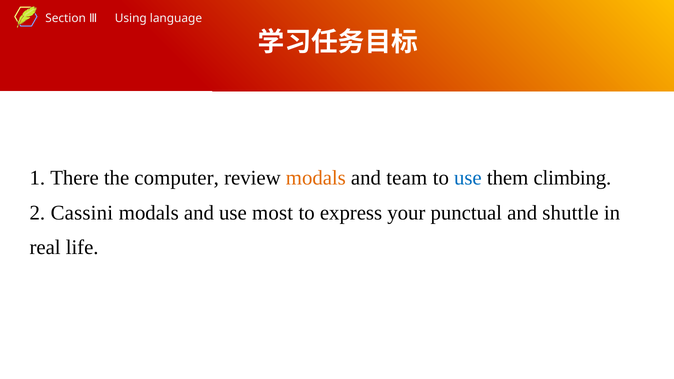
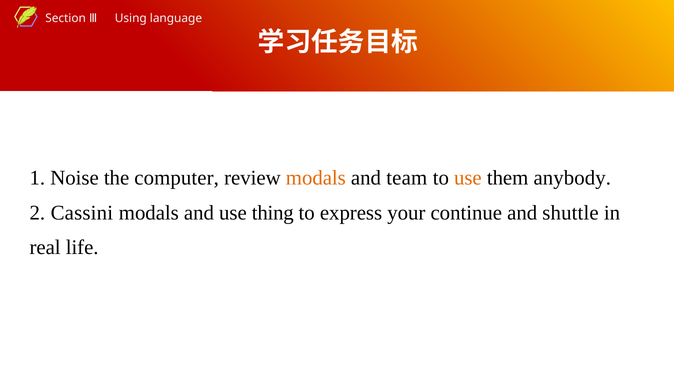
There: There -> Noise
use at (468, 178) colour: blue -> orange
climbing: climbing -> anybody
most: most -> thing
punctual: punctual -> continue
